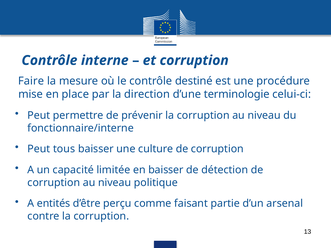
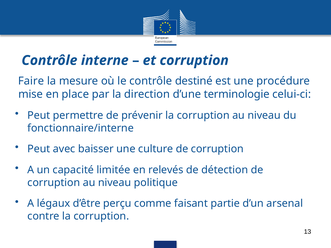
tous: tous -> avec
en baisser: baisser -> relevés
entités: entités -> légaux
